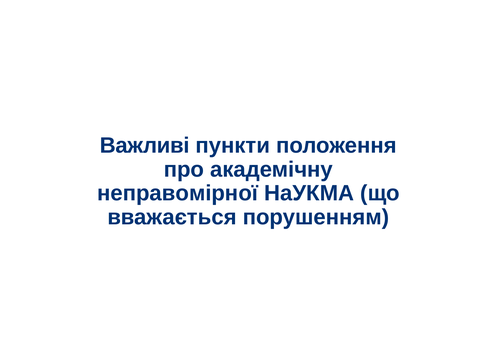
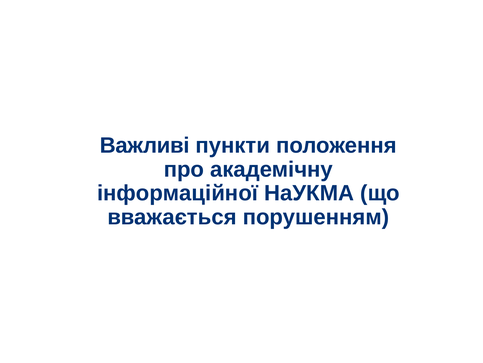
неправомірної: неправомірної -> інформаційної
